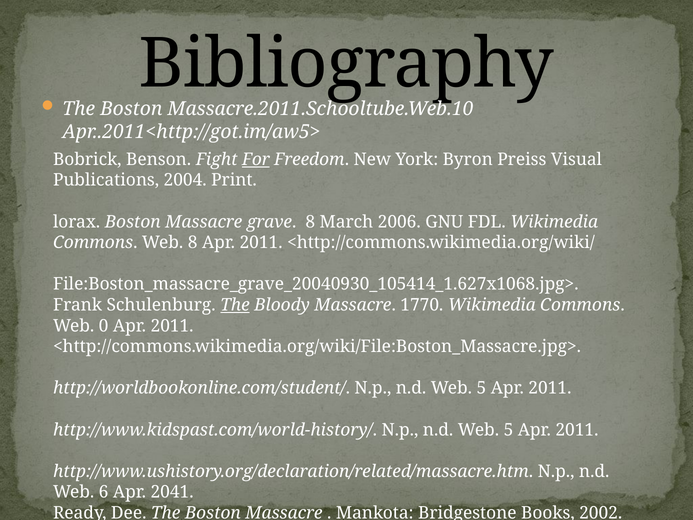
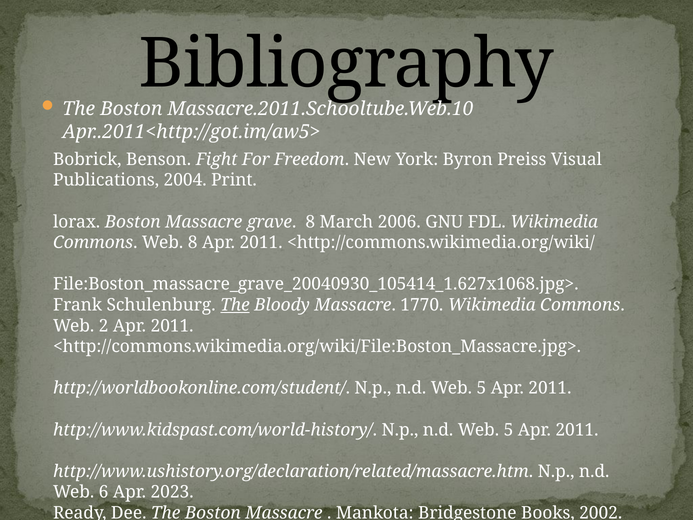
For underline: present -> none
0: 0 -> 2
2041: 2041 -> 2023
